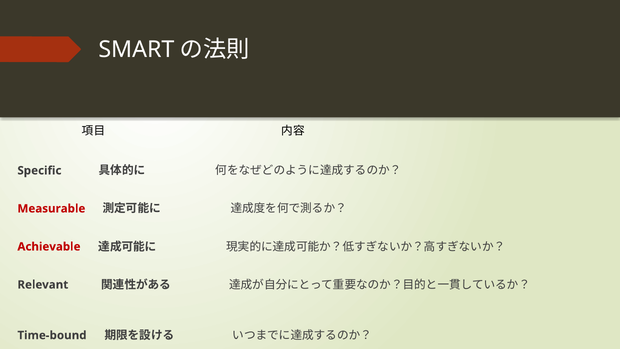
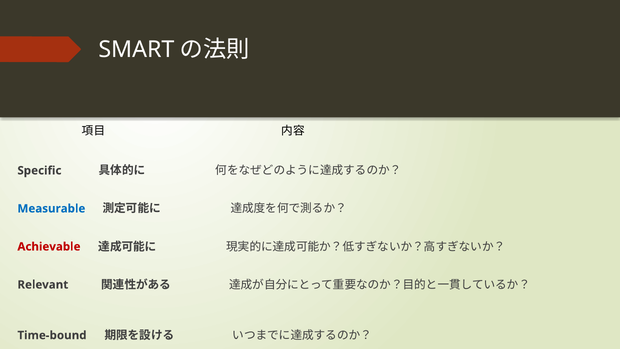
Measurable colour: red -> blue
